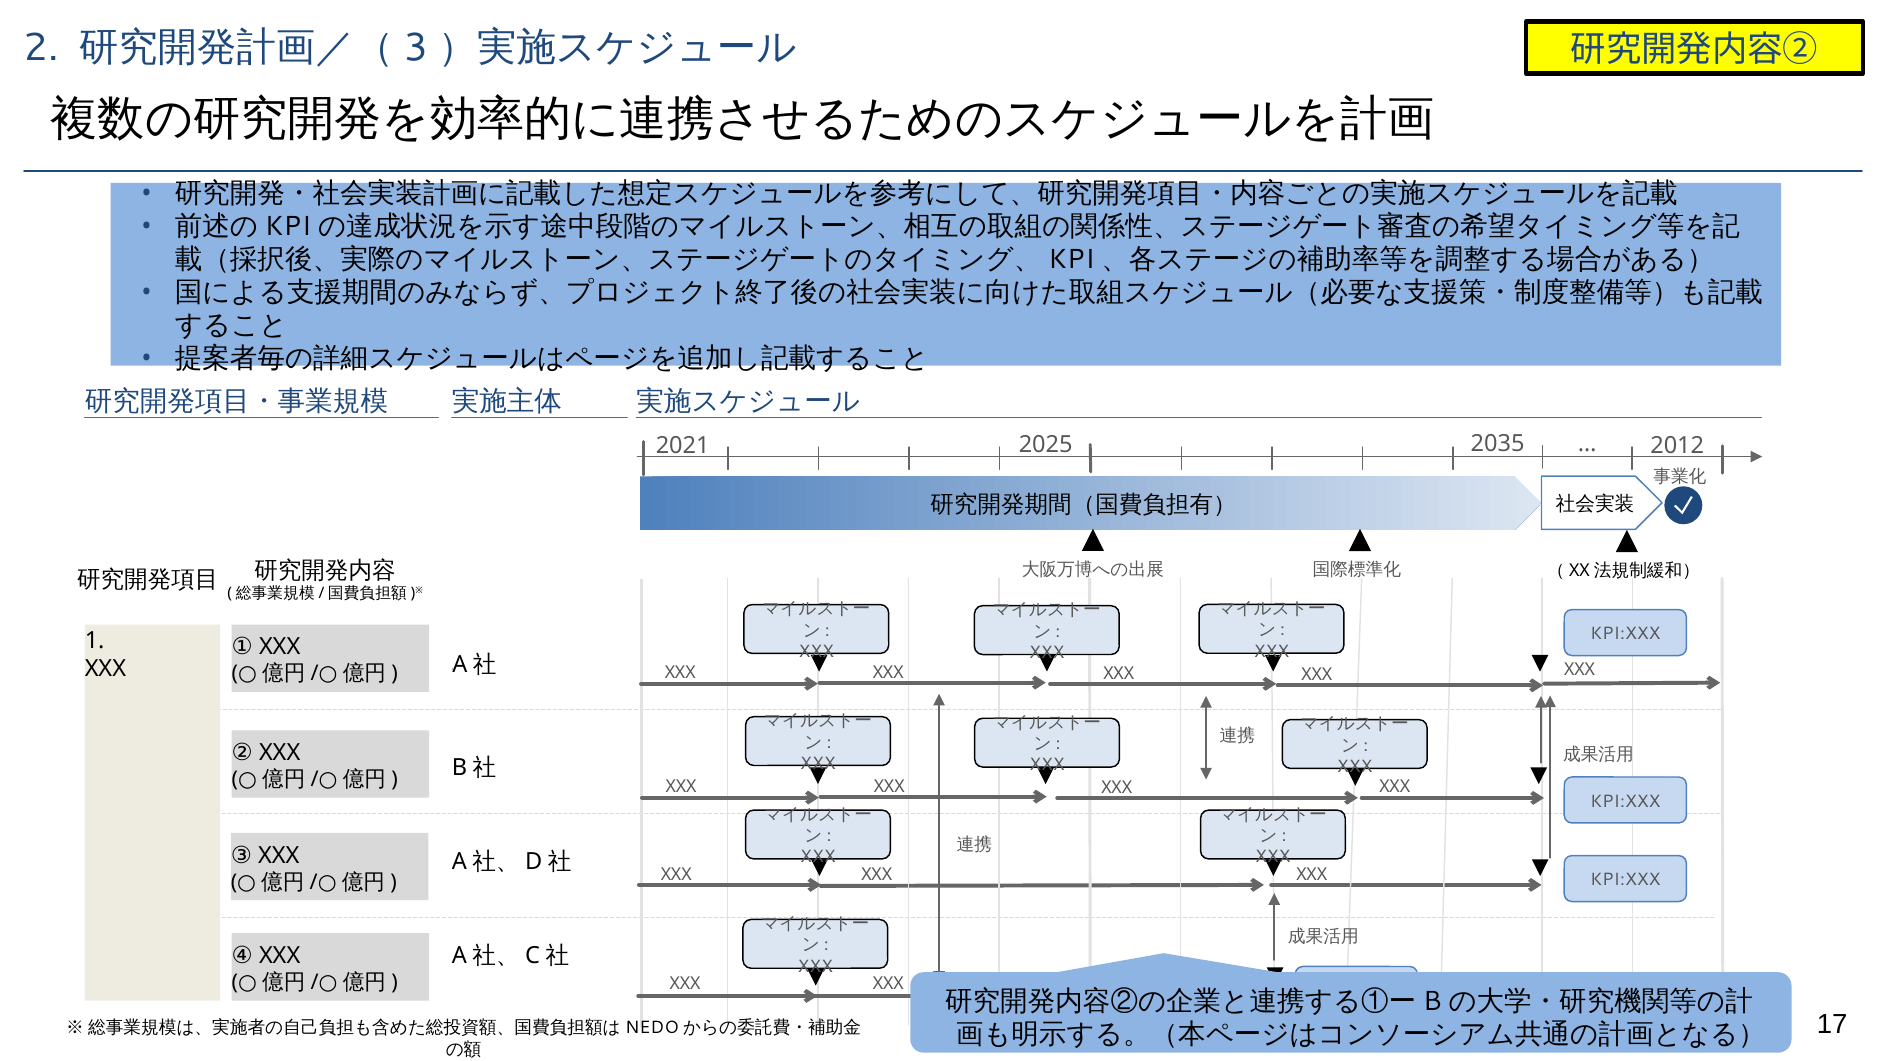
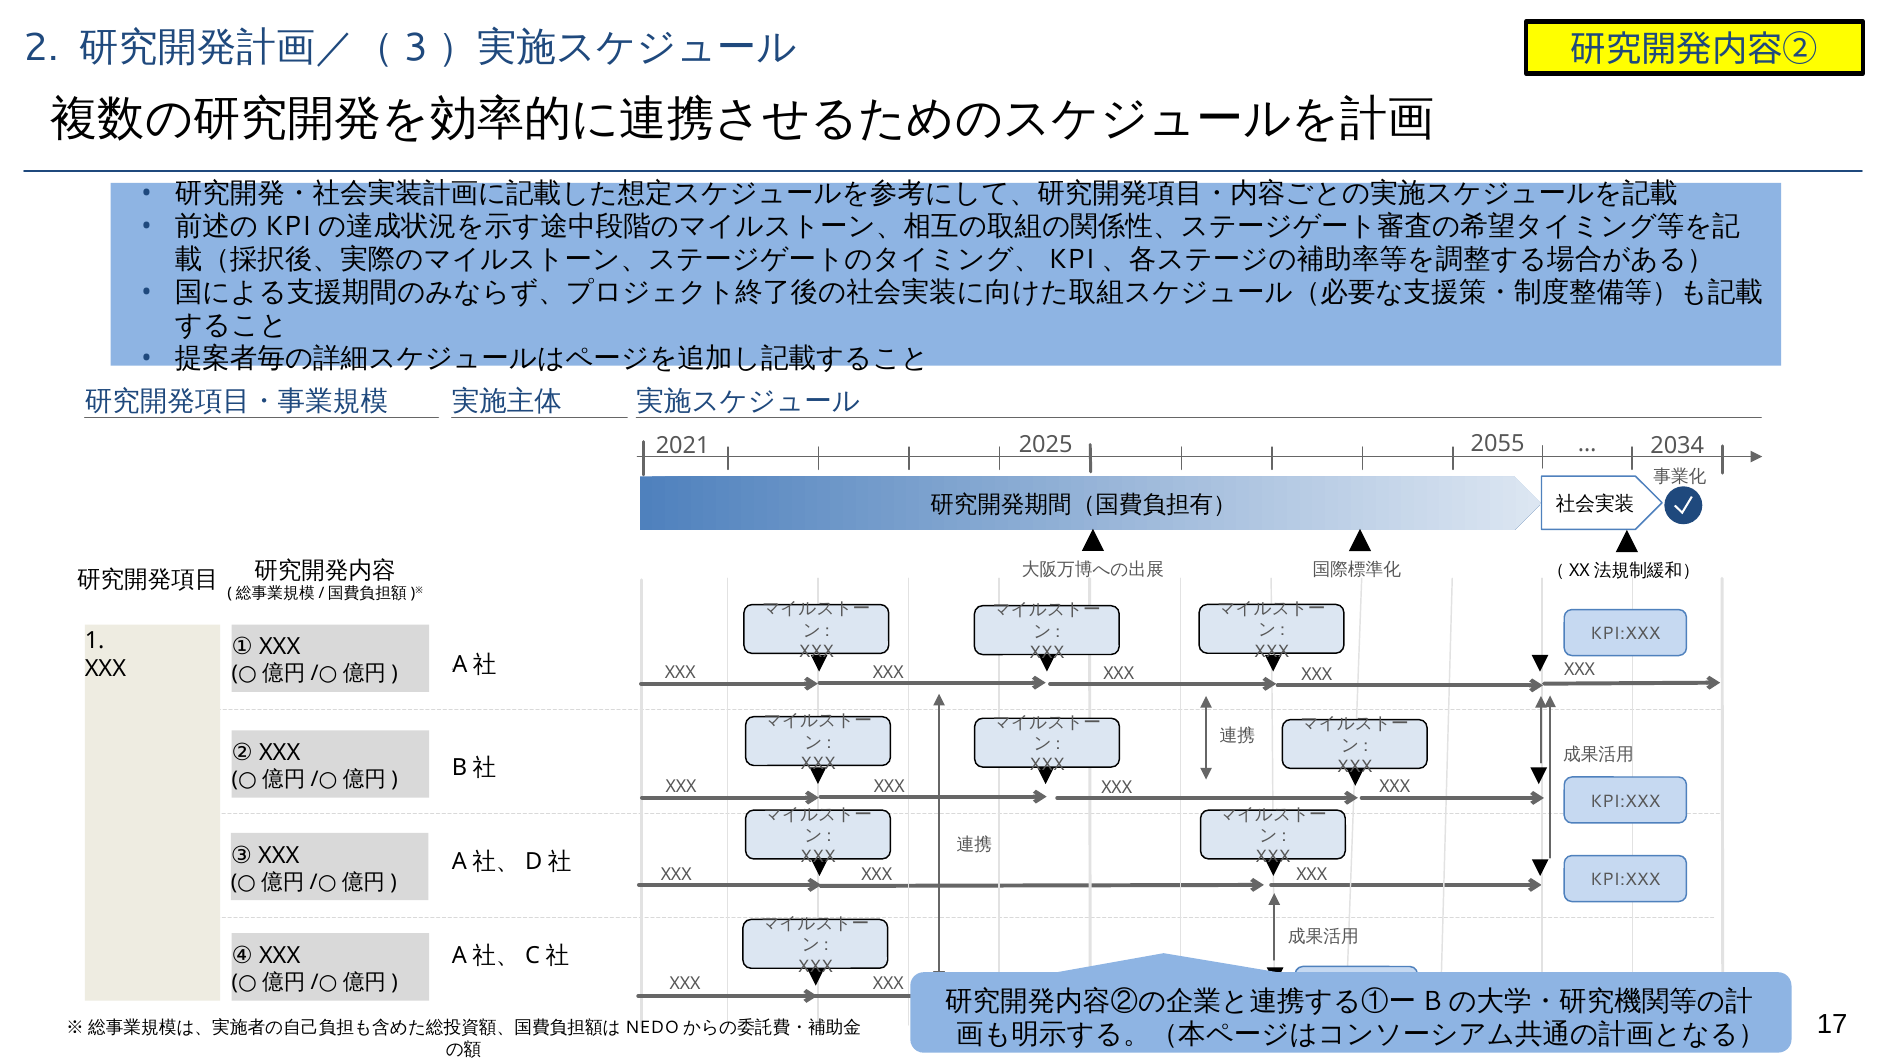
2035: 2035 -> 2055
2012: 2012 -> 2034
